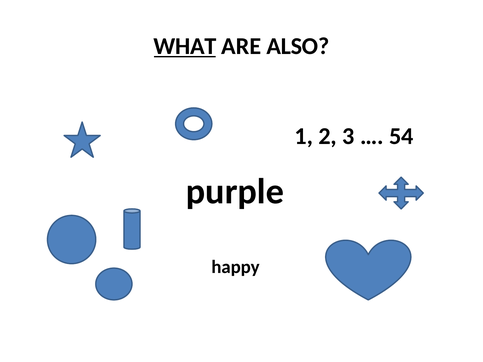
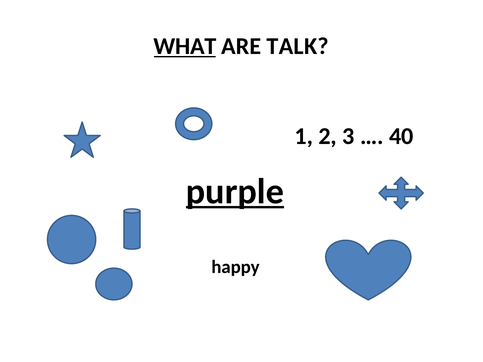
ALSO: ALSO -> TALK
54: 54 -> 40
purple underline: none -> present
